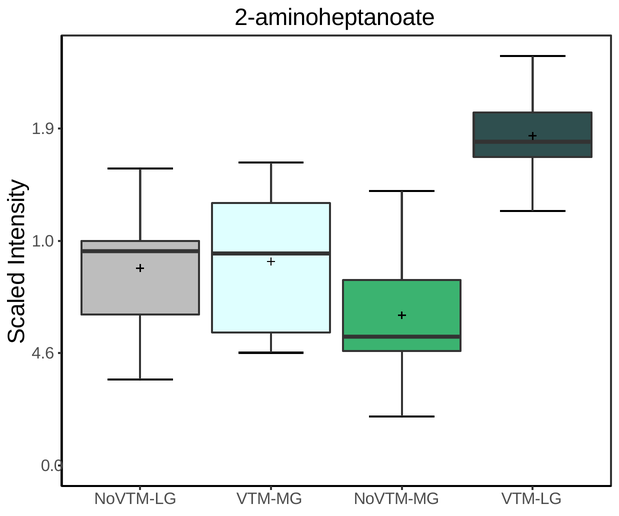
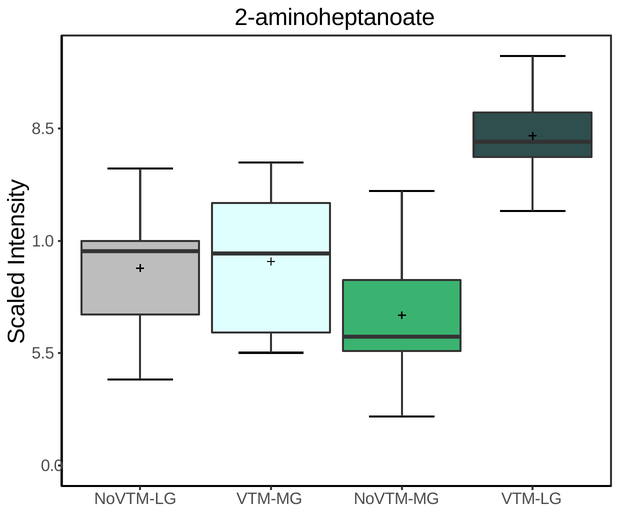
1.9: 1.9 -> 8.5
4.6: 4.6 -> 5.5
